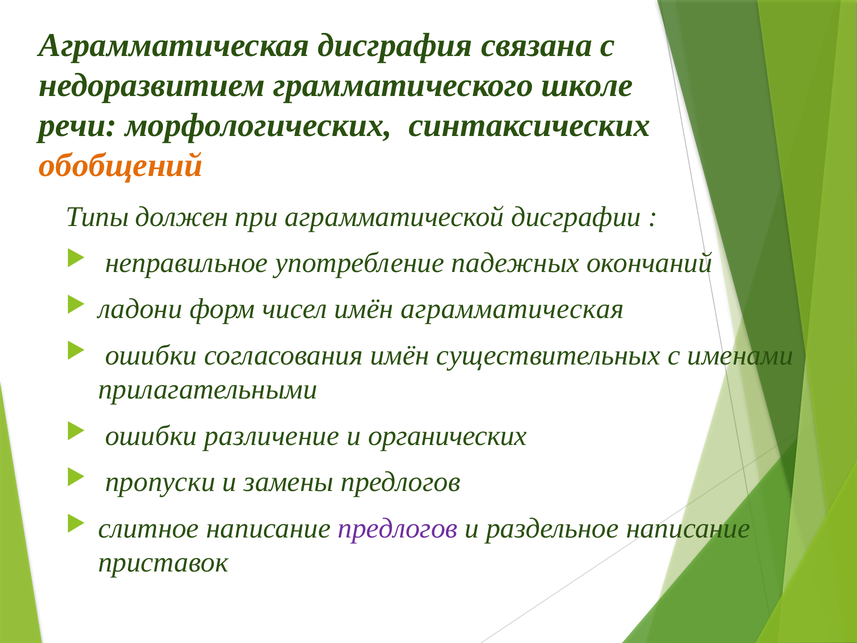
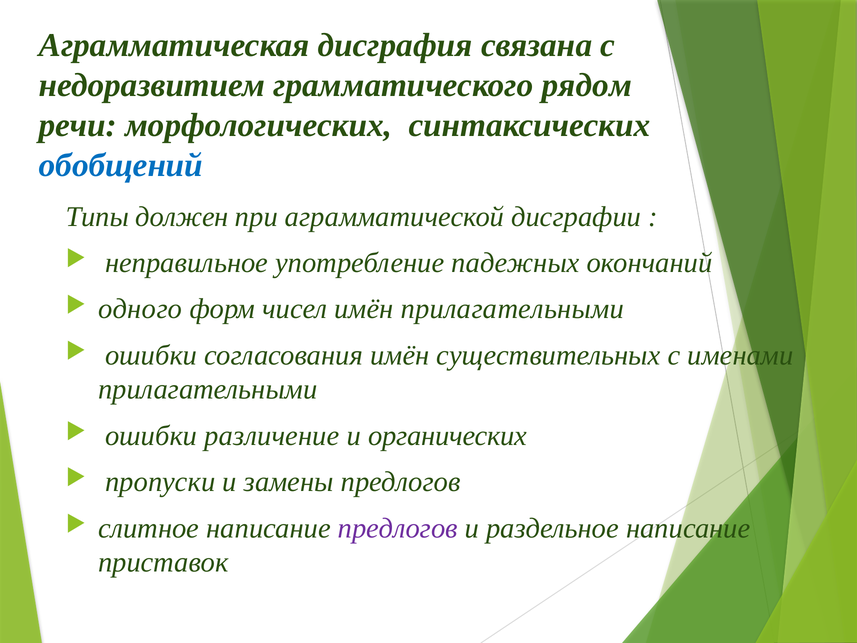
школе: школе -> рядом
обобщений colour: orange -> blue
ладони: ладони -> одного
имён аграмматическая: аграмматическая -> прилагательными
